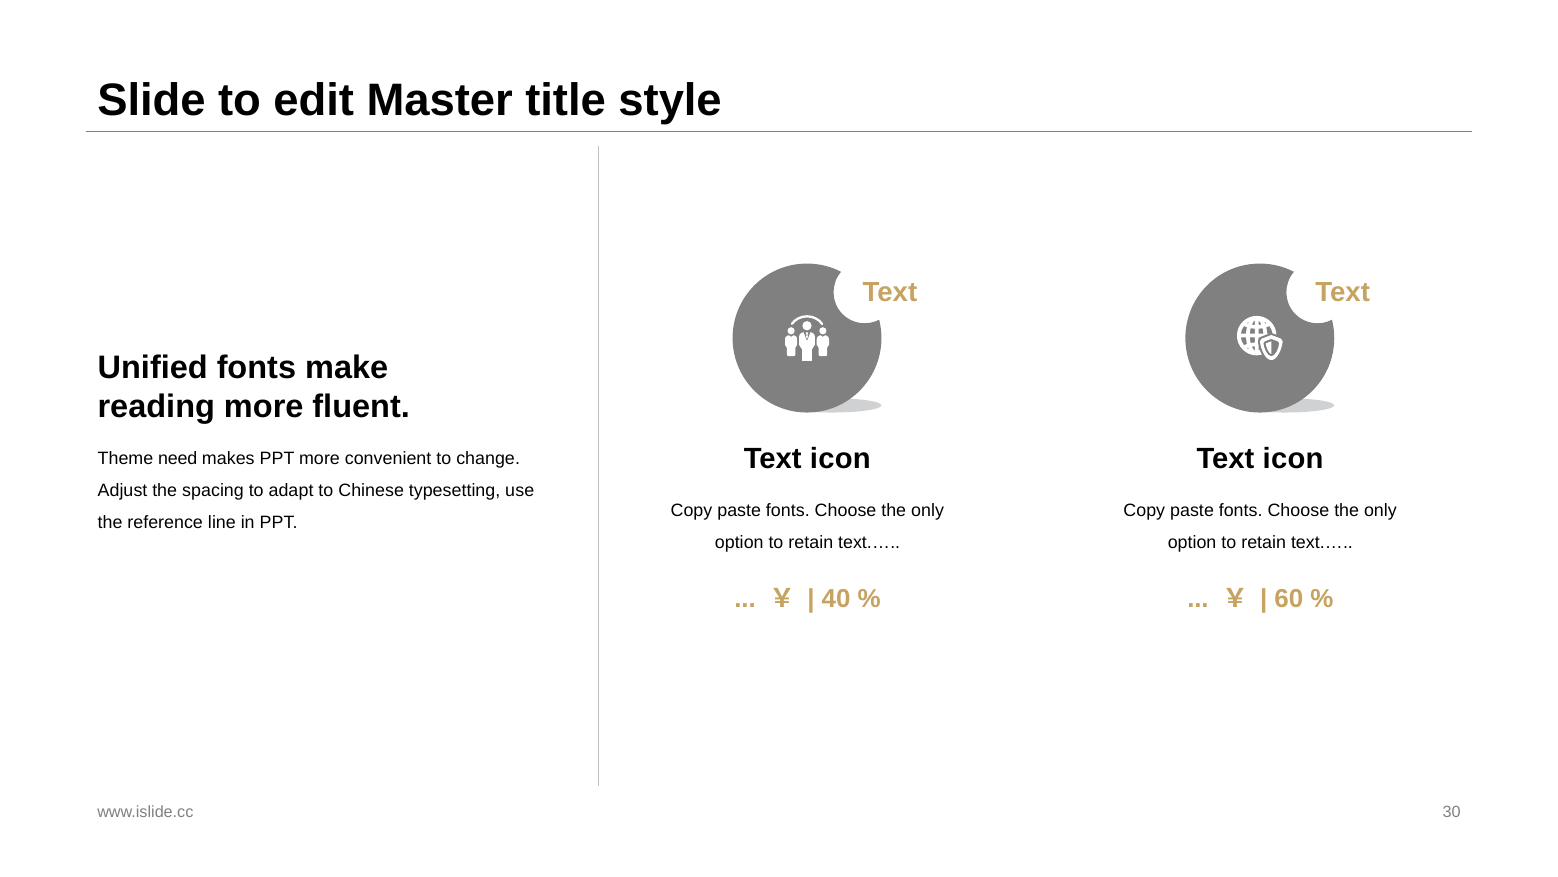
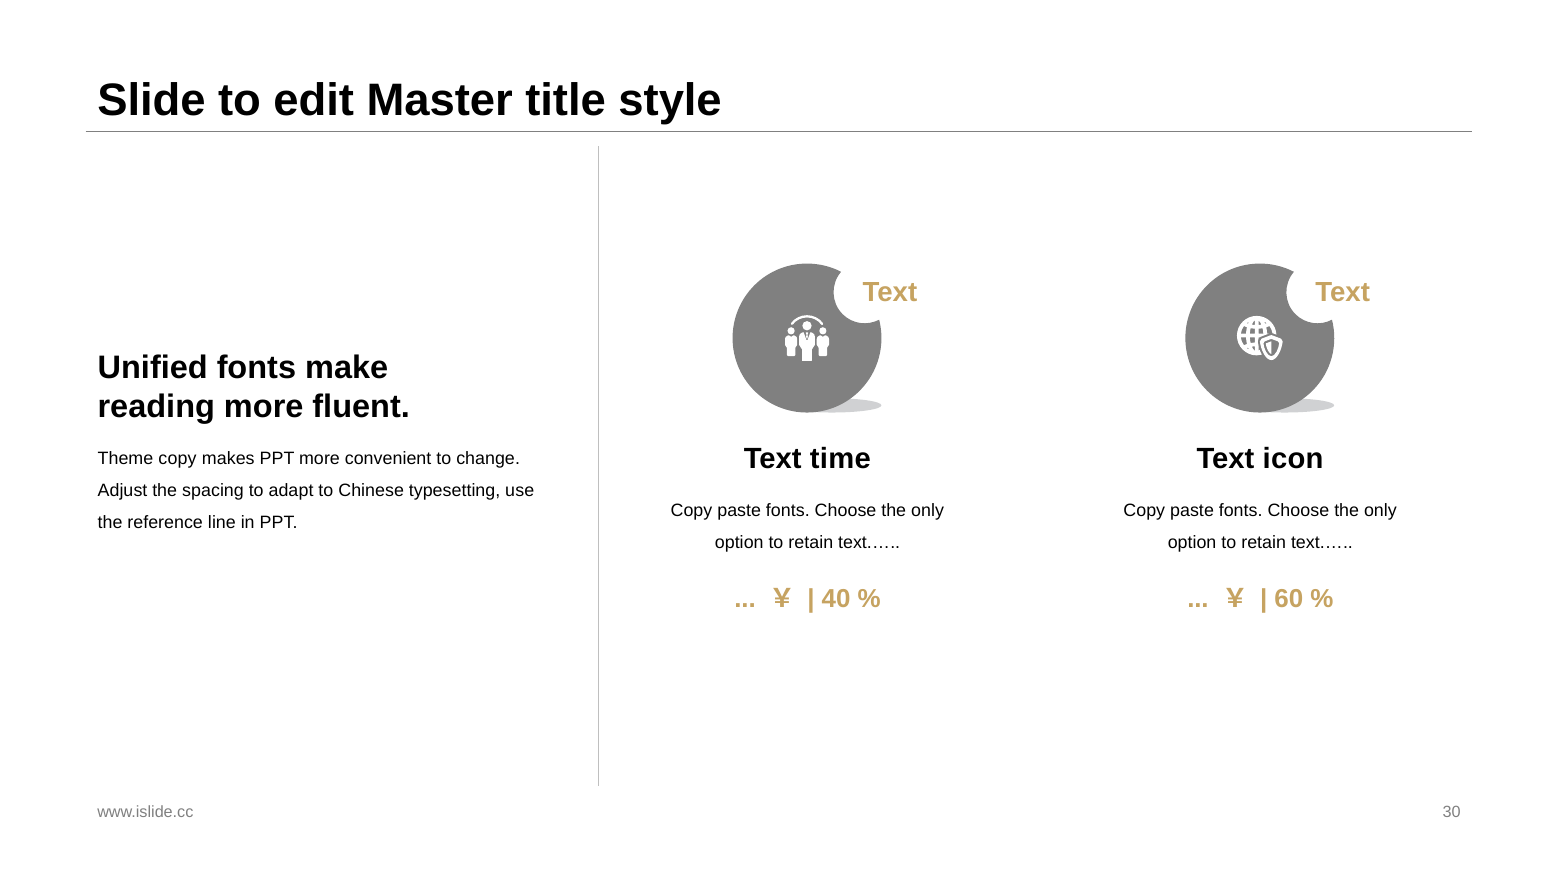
icon at (840, 458): icon -> time
Theme need: need -> copy
